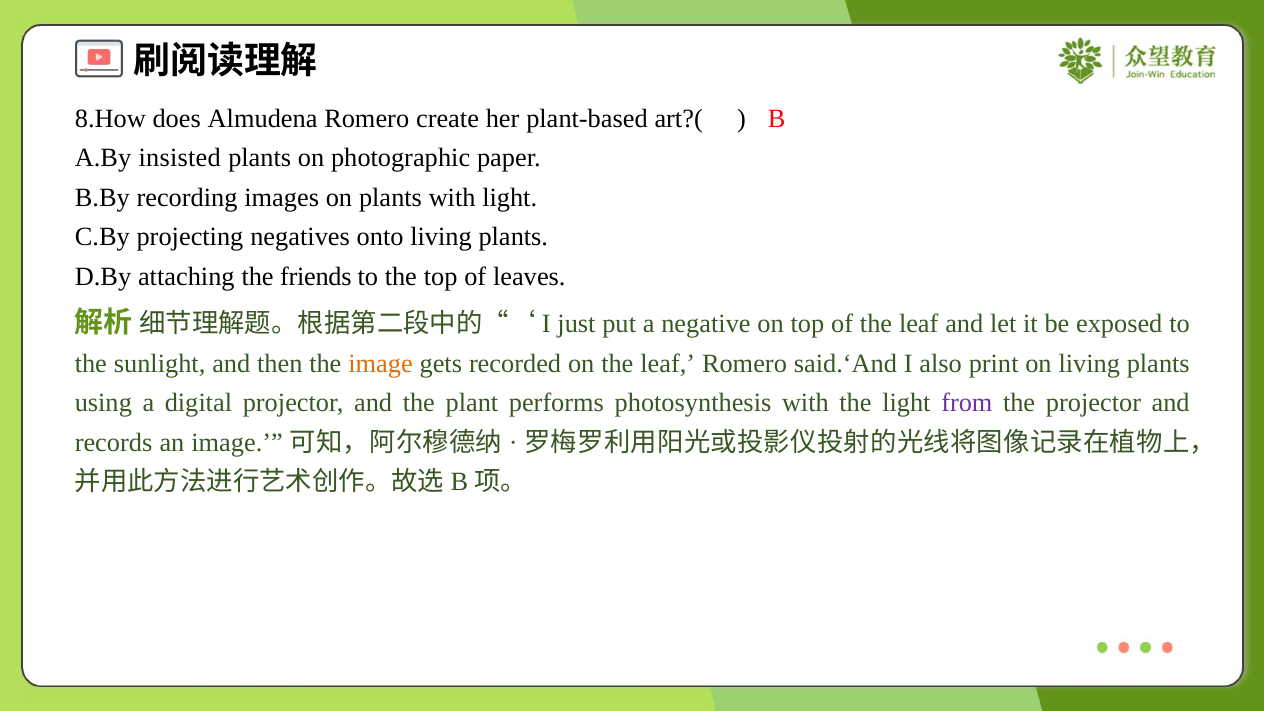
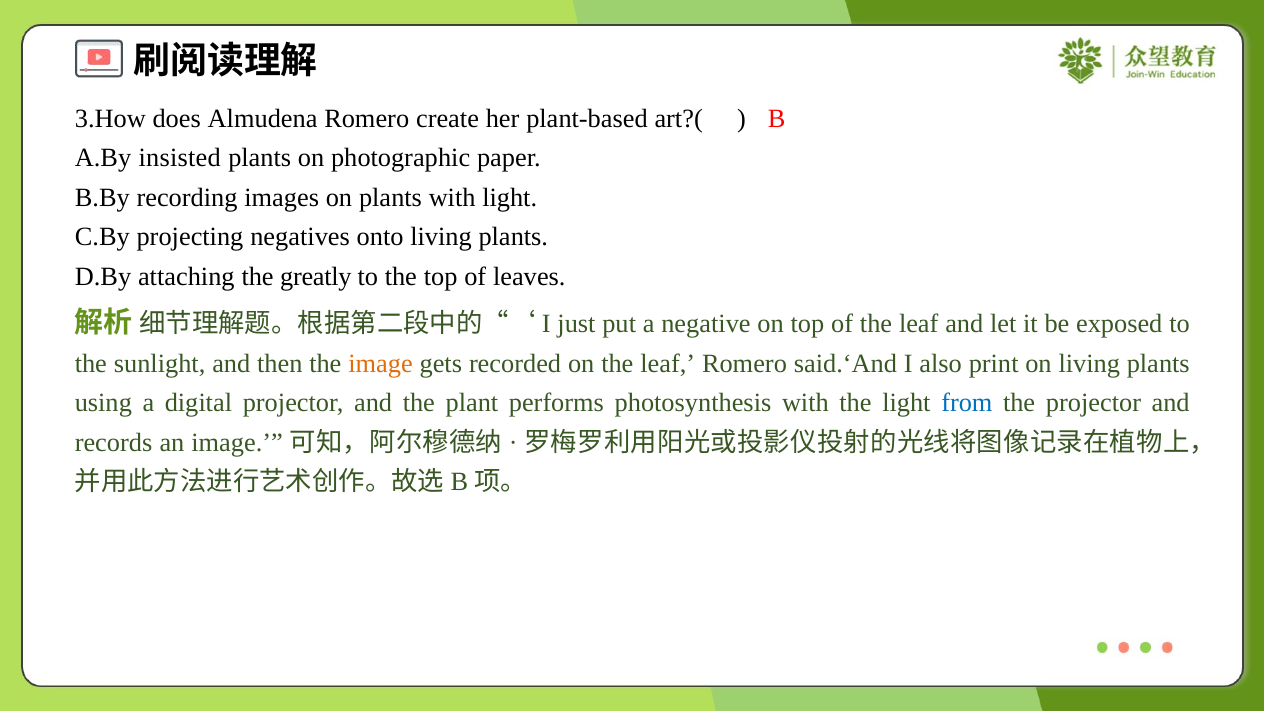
8.How: 8.How -> 3.How
friends: friends -> greatly
from colour: purple -> blue
